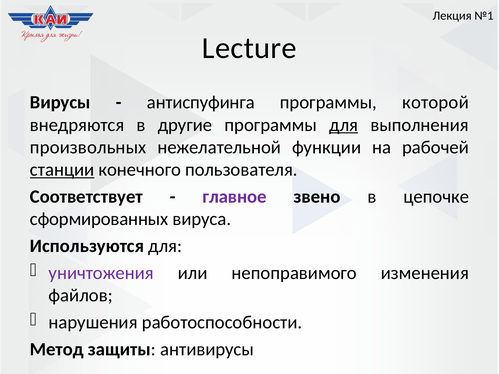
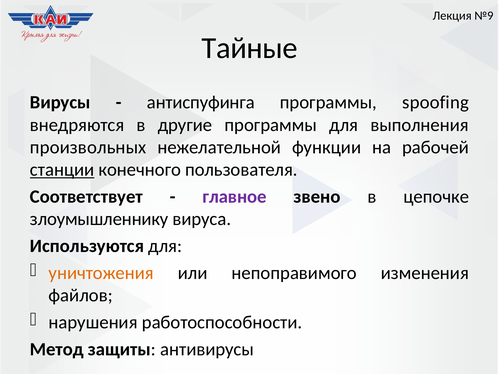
№1: №1 -> №9
Lecture: Lecture -> Тайные
которой: которой -> spoofing
для at (344, 125) underline: present -> none
сформированных: сформированных -> злоумышленнику
уничтожения colour: purple -> orange
